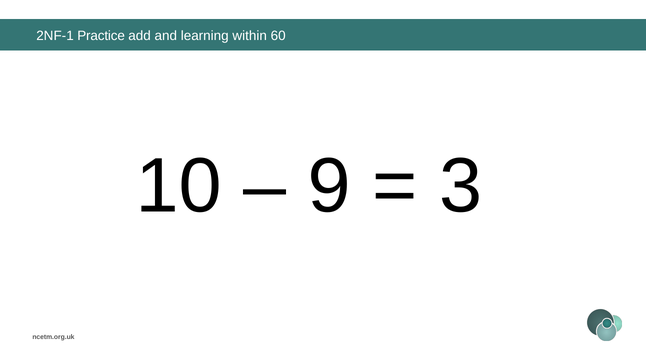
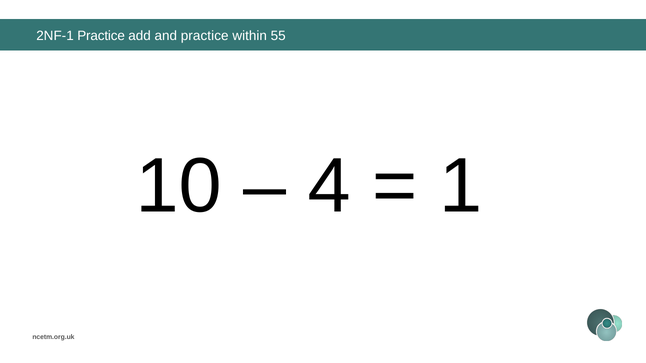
and learning: learning -> practice
60: 60 -> 55
9: 9 -> 4
3: 3 -> 1
